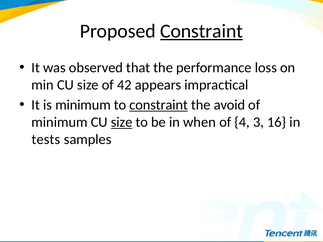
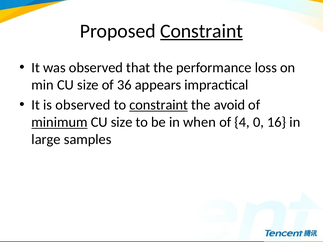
42: 42 -> 36
is minimum: minimum -> observed
minimum at (60, 122) underline: none -> present
size at (122, 122) underline: present -> none
3: 3 -> 0
tests: tests -> large
